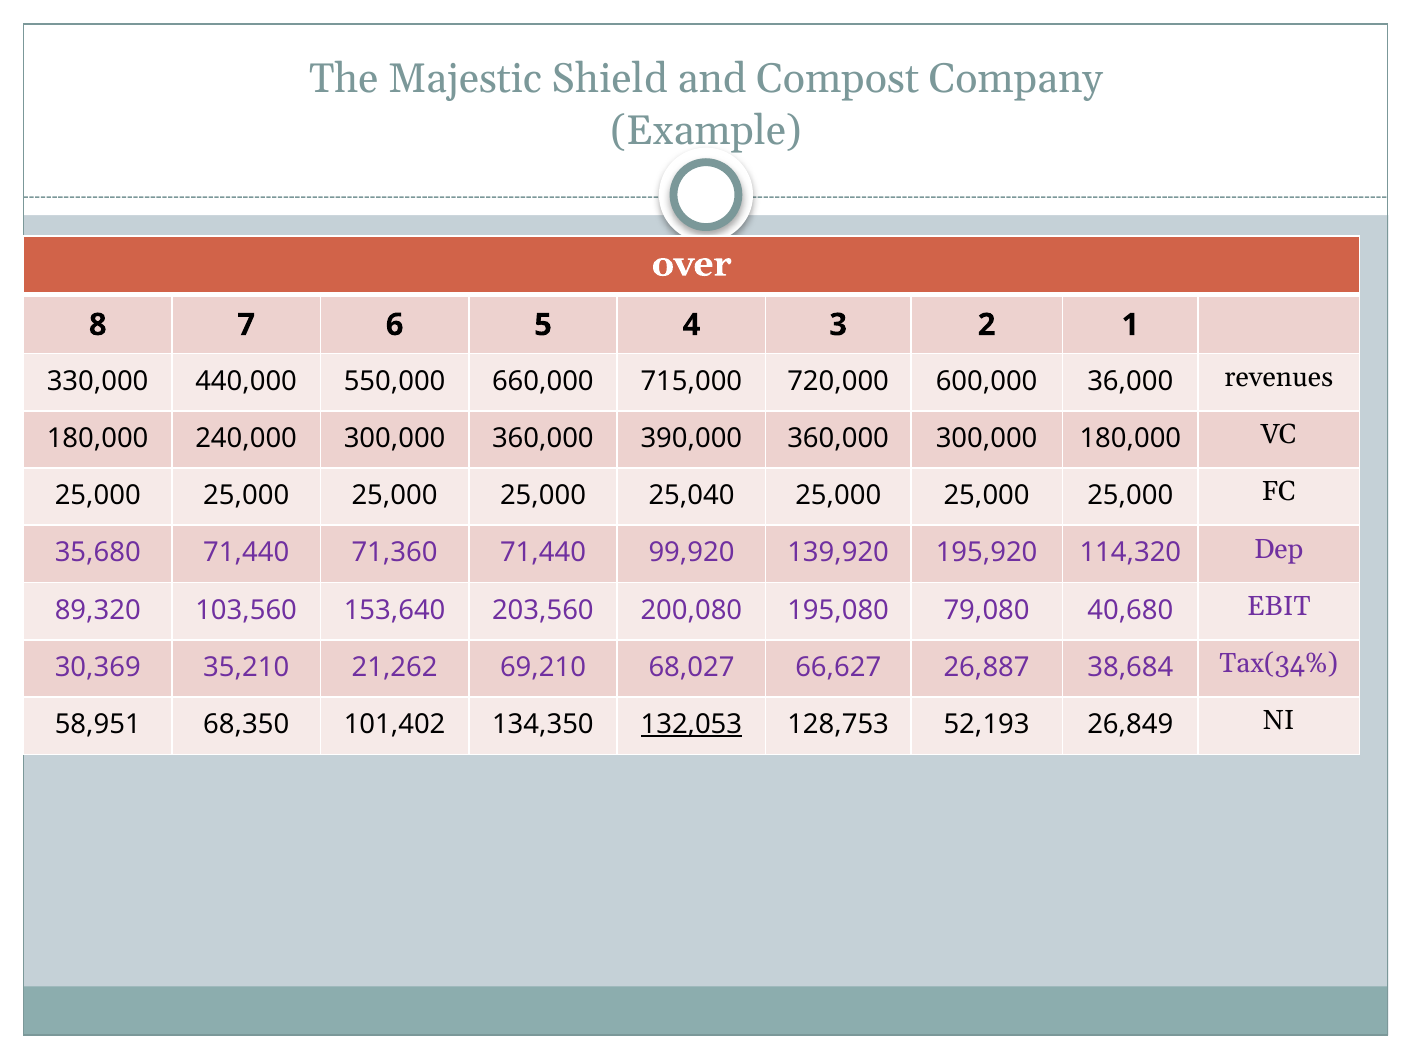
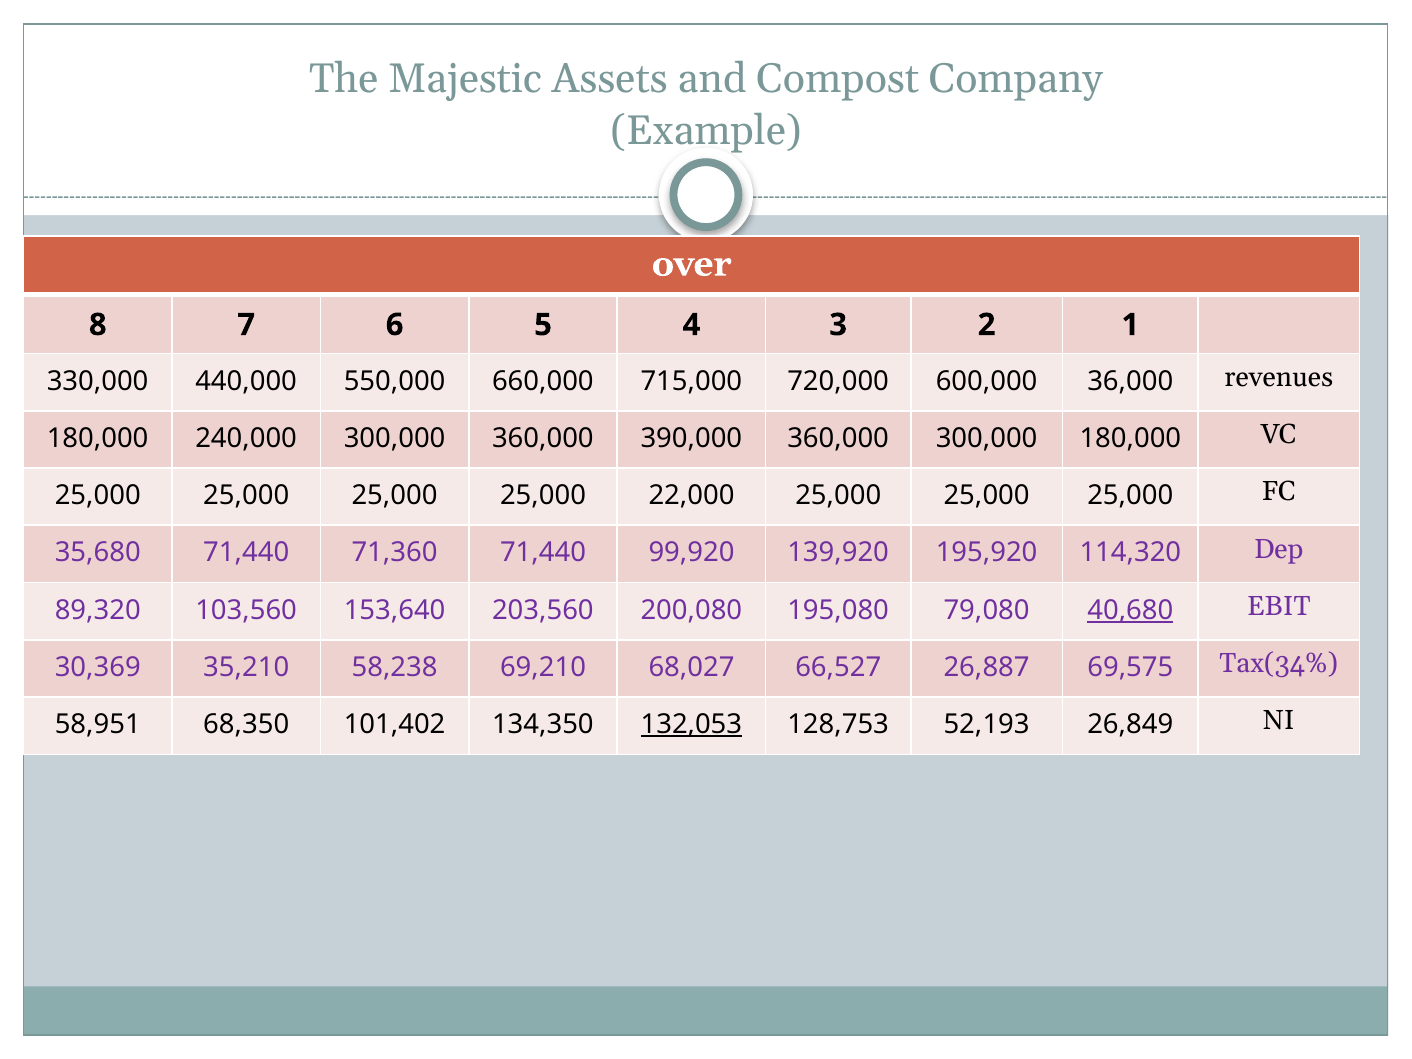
Shield: Shield -> Assets
25,040: 25,040 -> 22,000
40,680 underline: none -> present
21,262: 21,262 -> 58,238
66,627: 66,627 -> 66,527
38,684: 38,684 -> 69,575
